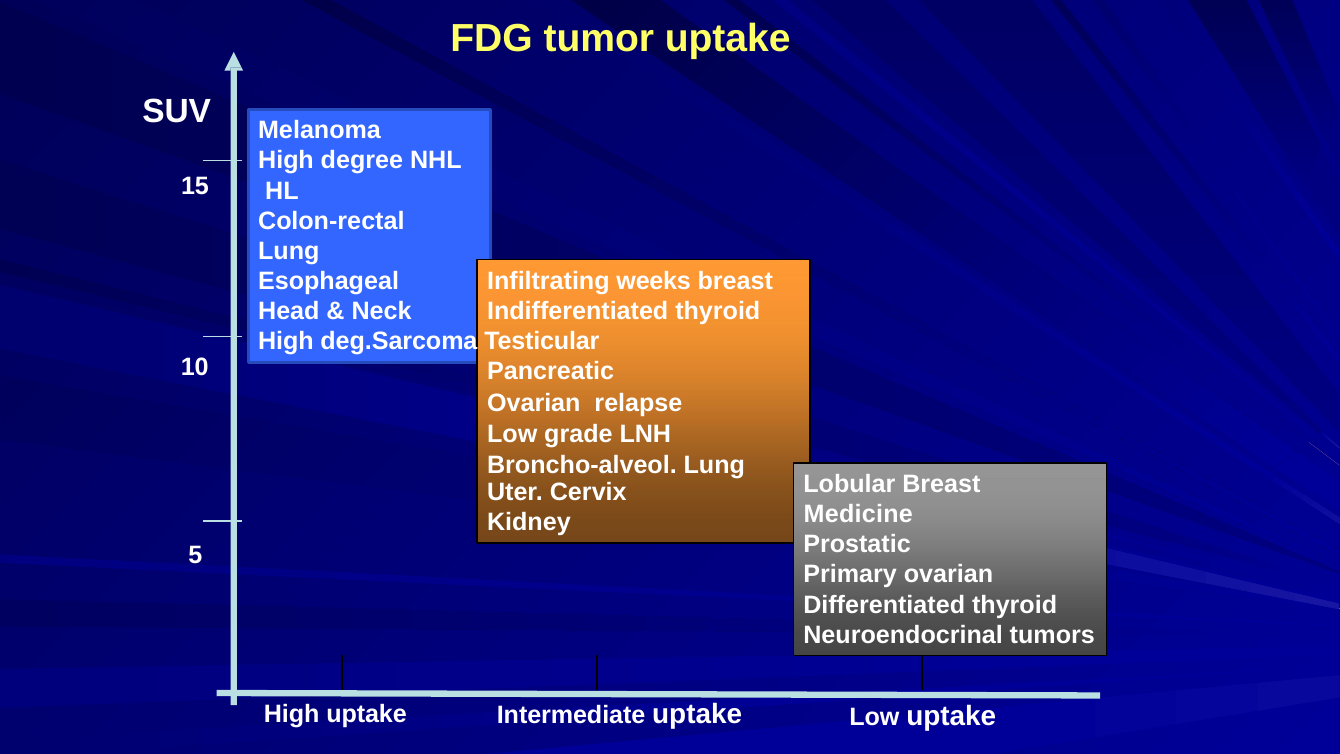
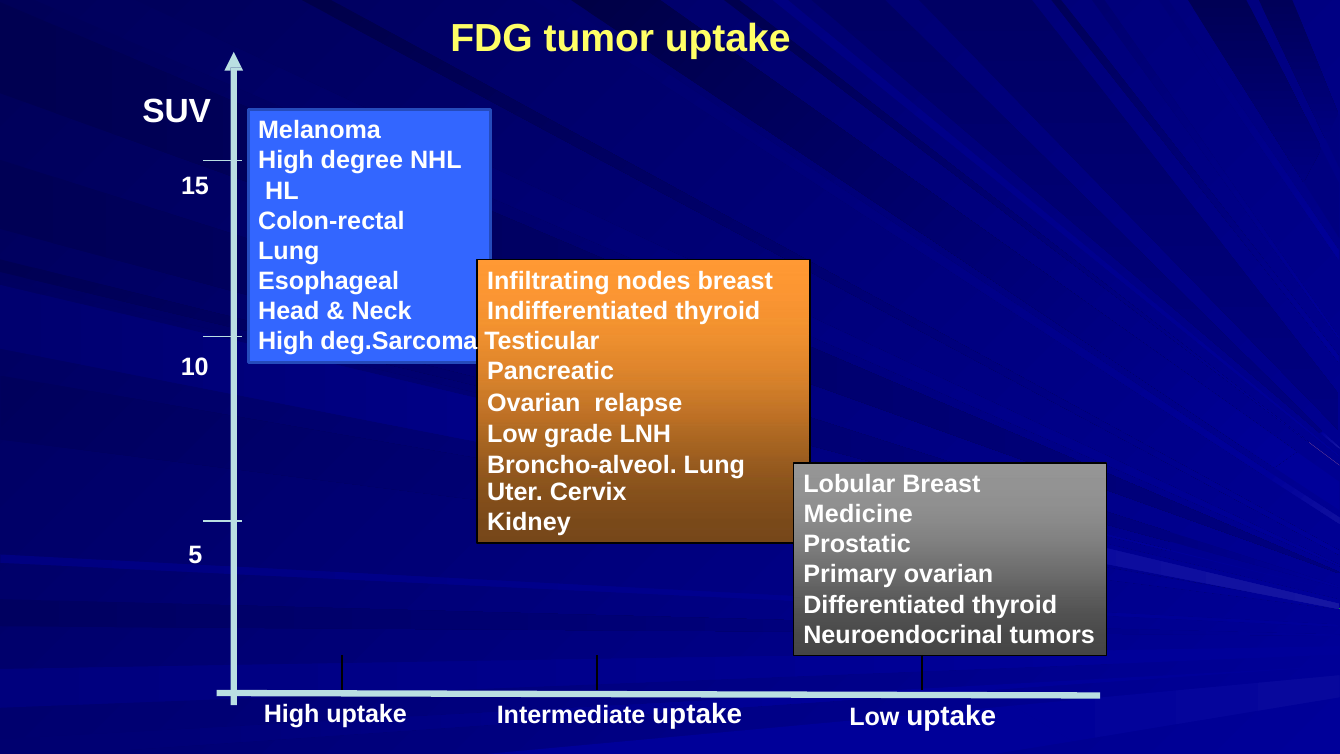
weeks: weeks -> nodes
